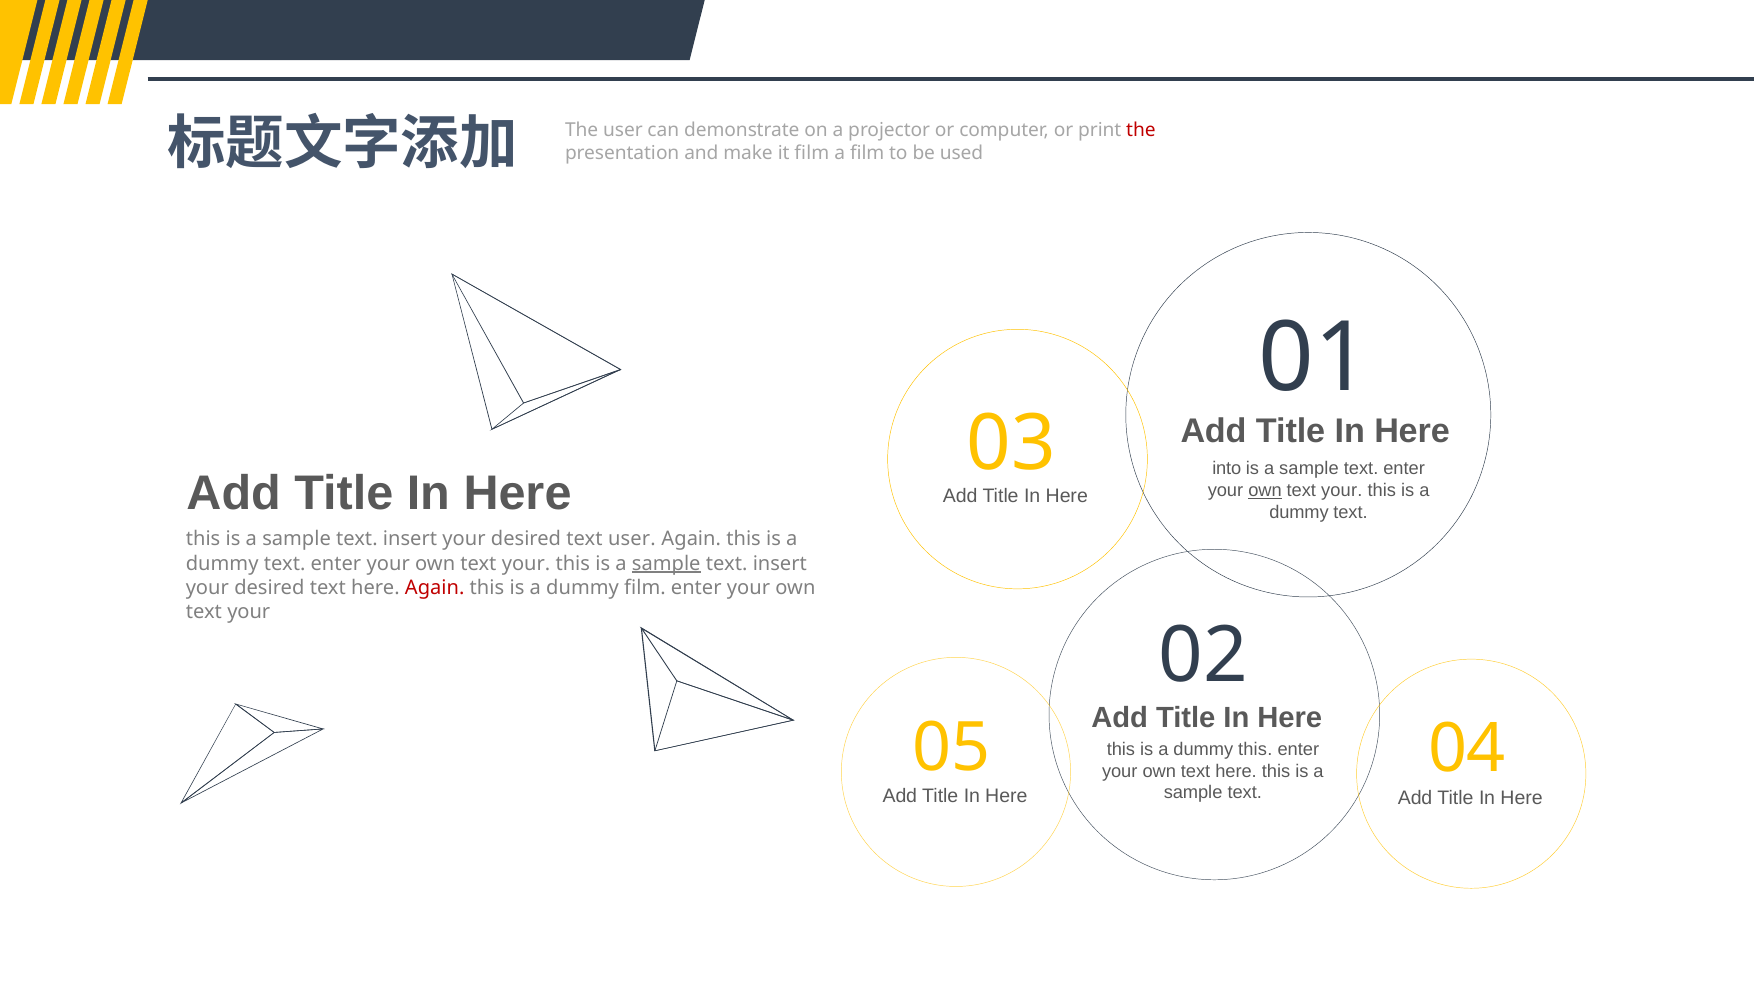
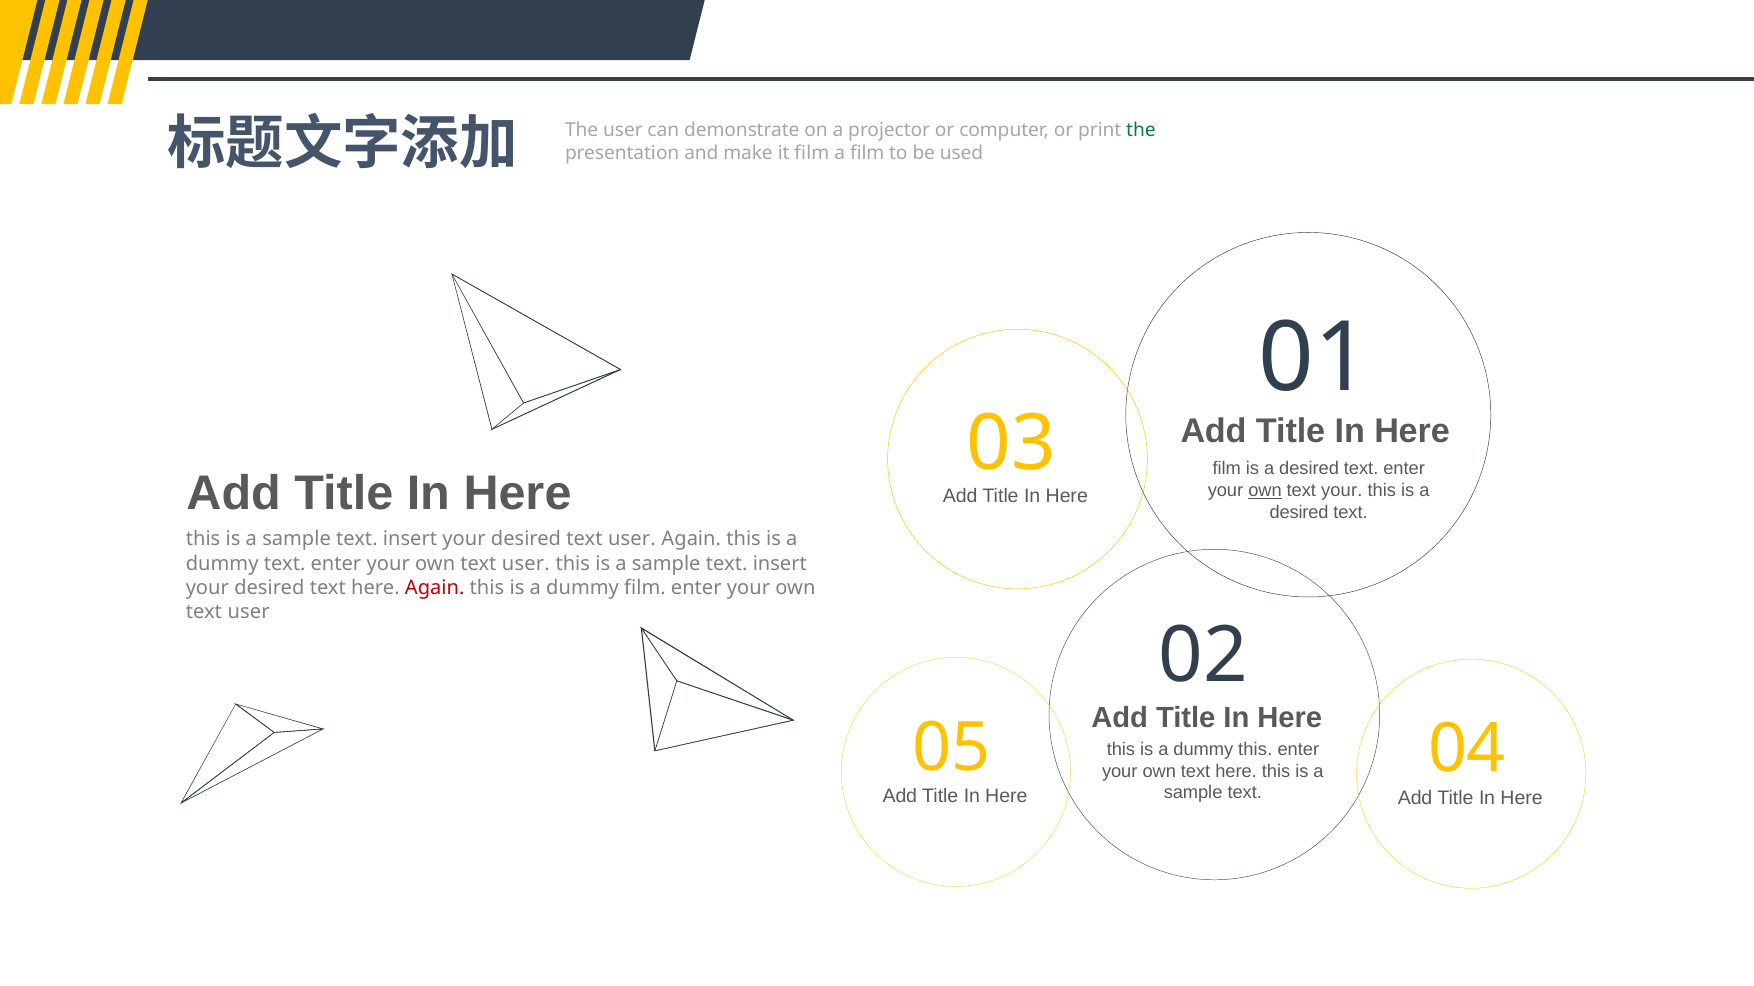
the at (1141, 130) colour: red -> green
into at (1227, 469): into -> film
sample at (1309, 469): sample -> desired
dummy at (1299, 512): dummy -> desired
your at (526, 564): your -> user
sample at (666, 564) underline: present -> none
your at (249, 612): your -> user
